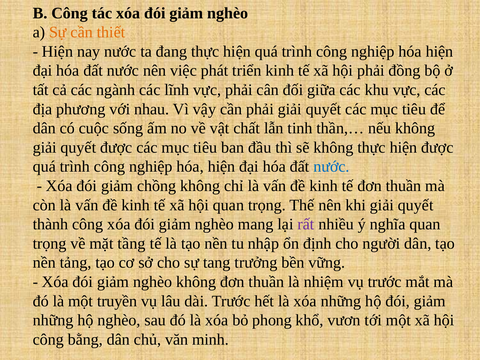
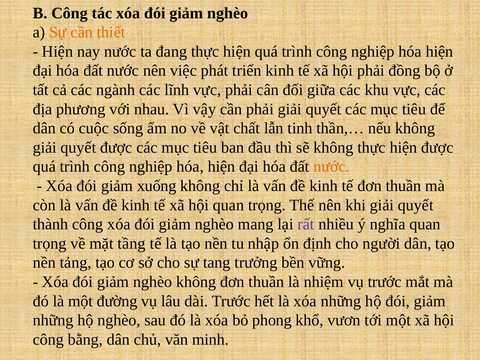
nước at (331, 167) colour: blue -> orange
chồng: chồng -> xuống
truyền: truyền -> đường
